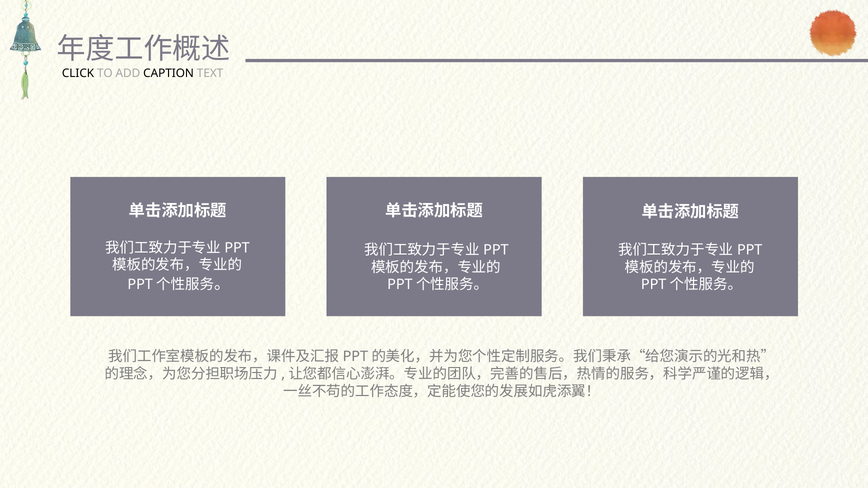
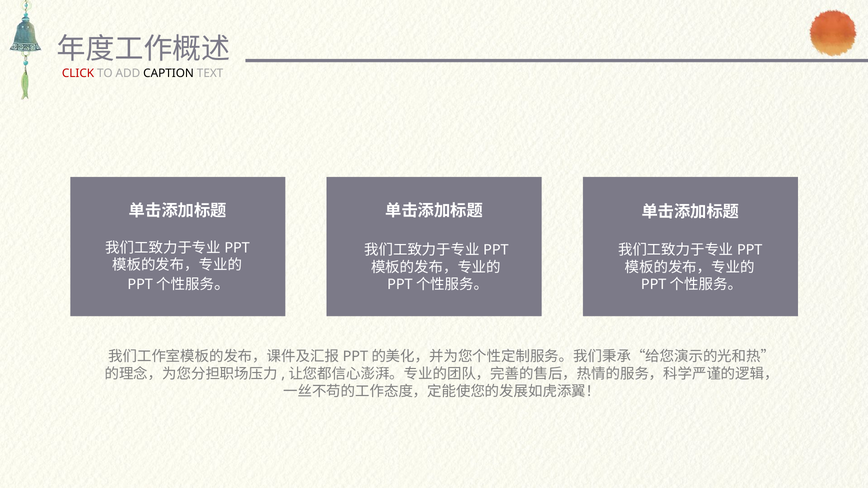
CLICK colour: black -> red
